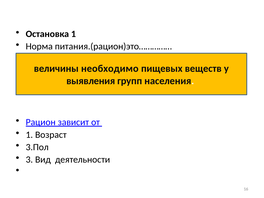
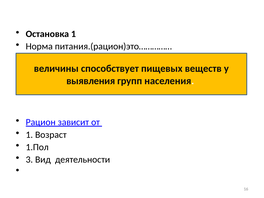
необходимо: необходимо -> способствует
3.Пол: 3.Пол -> 1.Пол
